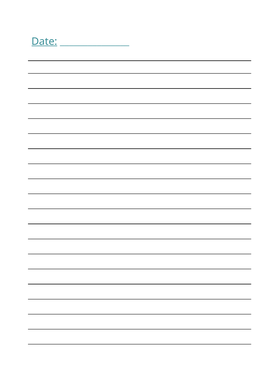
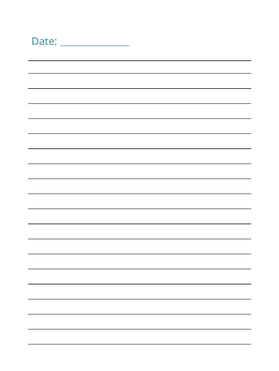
Date underline: present -> none
